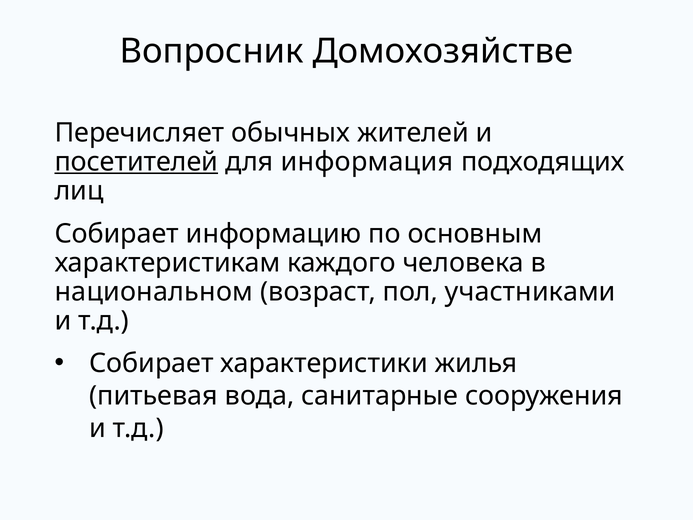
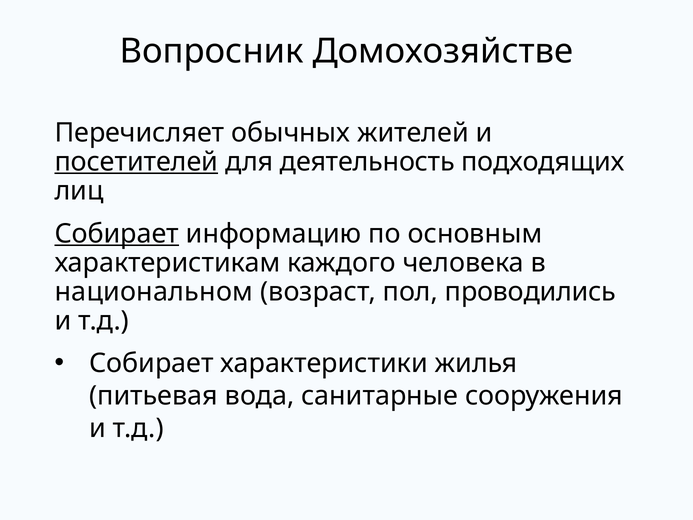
информация: информация -> деятельность
Собирает at (117, 234) underline: none -> present
участниками: участниками -> проводились
